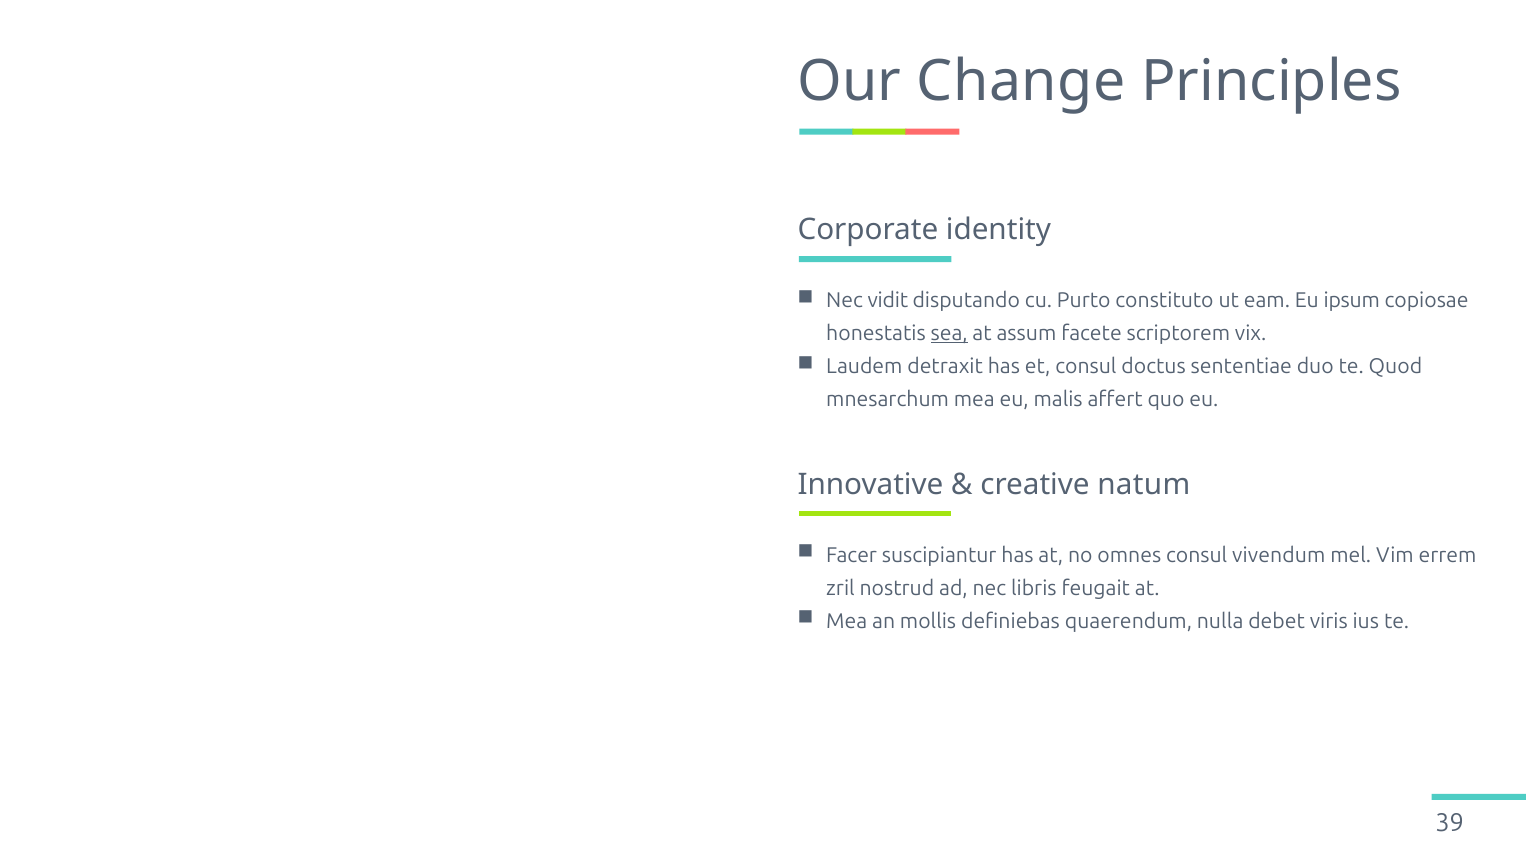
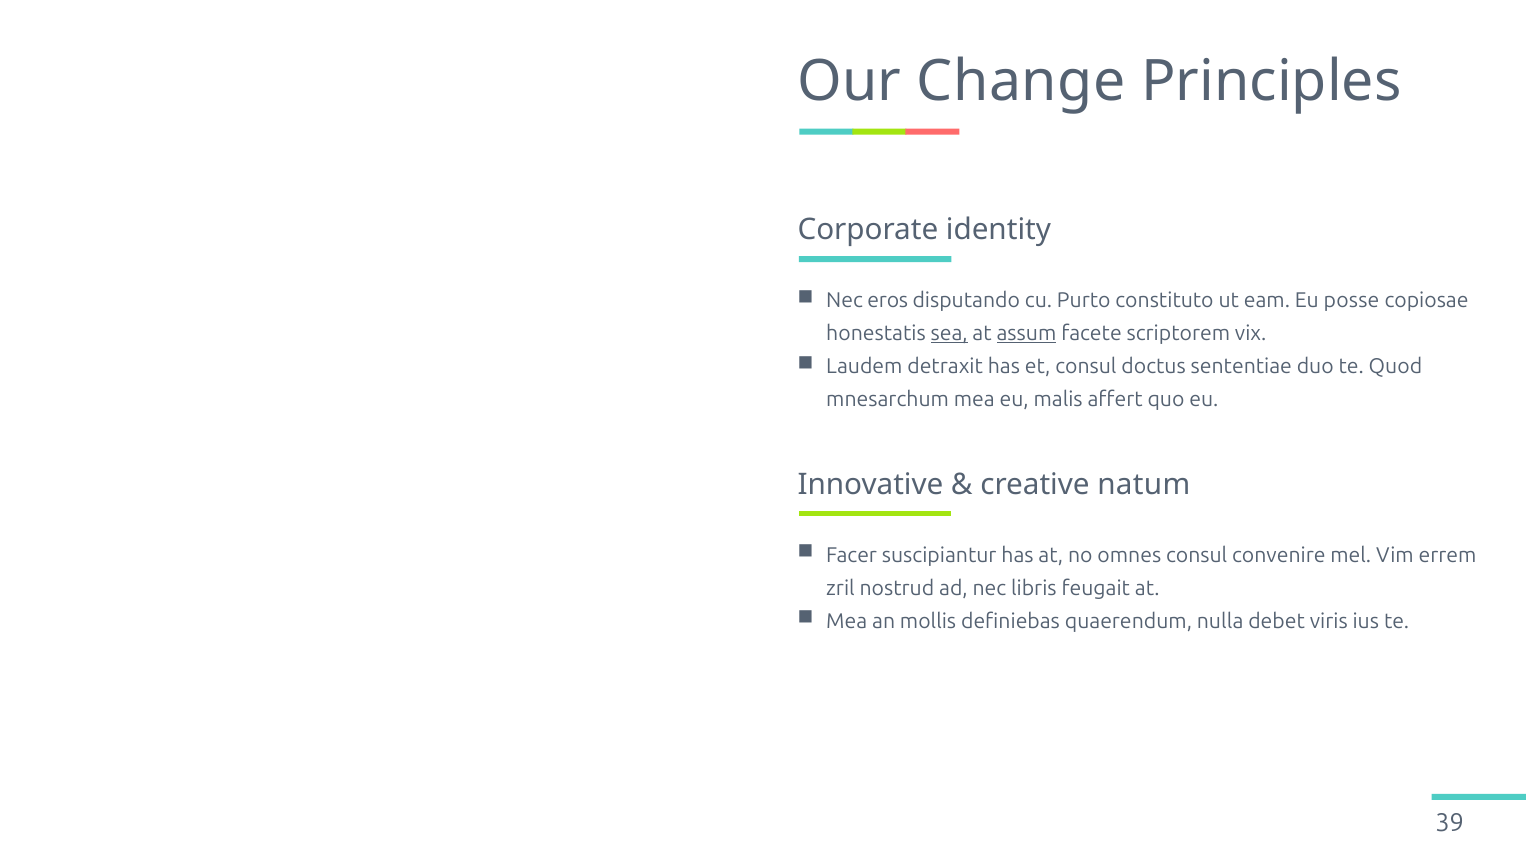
vidit: vidit -> eros
ipsum: ipsum -> posse
assum underline: none -> present
vivendum: vivendum -> convenire
